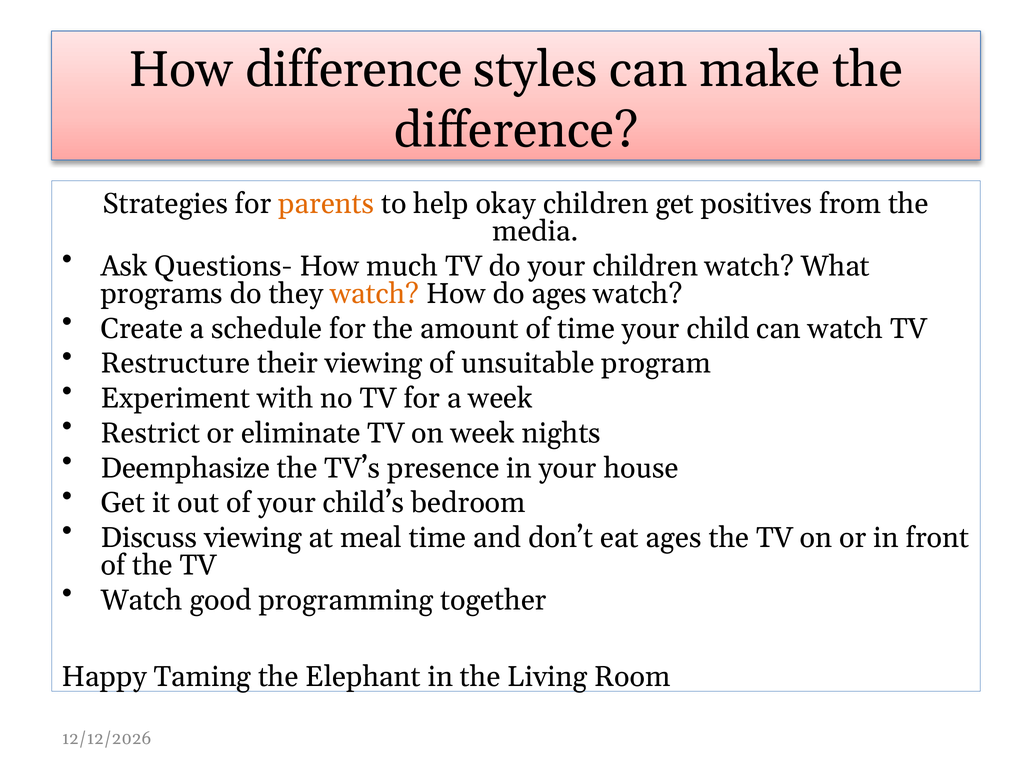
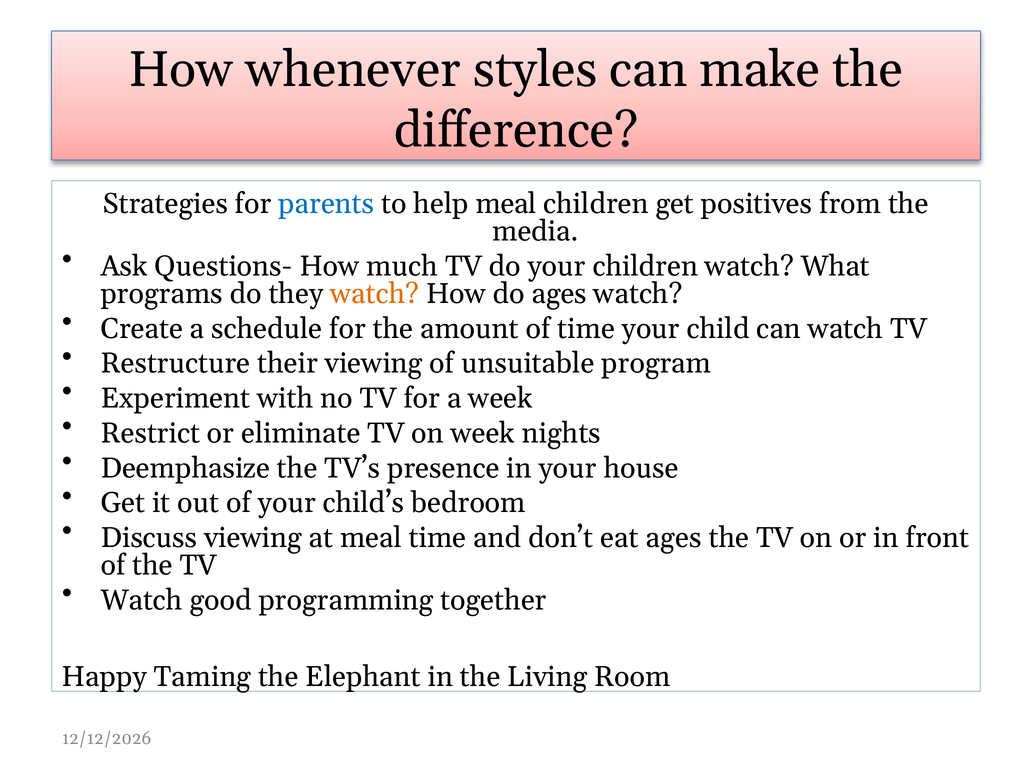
How difference: difference -> whenever
parents colour: orange -> blue
help okay: okay -> meal
